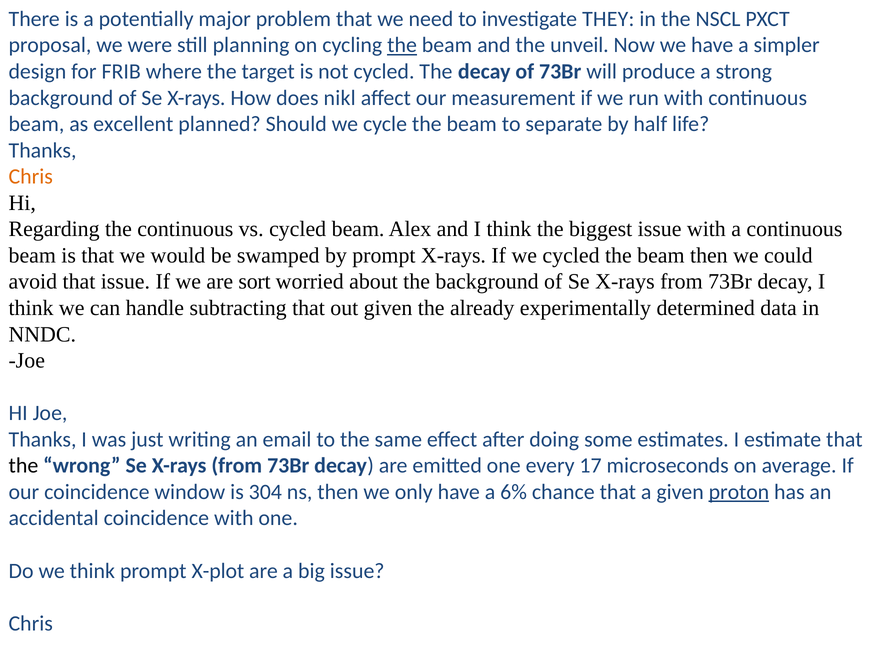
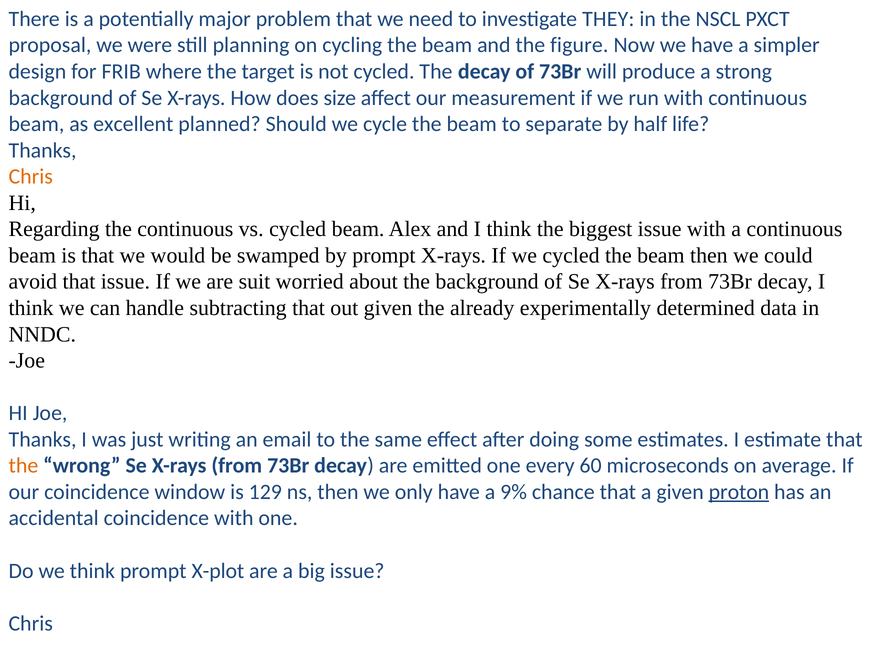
the at (402, 45) underline: present -> none
unveil: unveil -> figure
nikl: nikl -> size
sort: sort -> suit
the at (23, 466) colour: black -> orange
17: 17 -> 60
304: 304 -> 129
6%: 6% -> 9%
